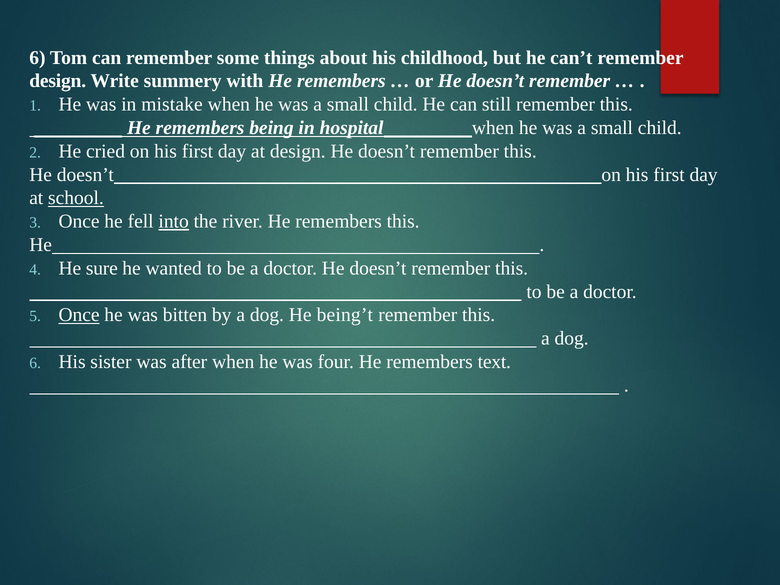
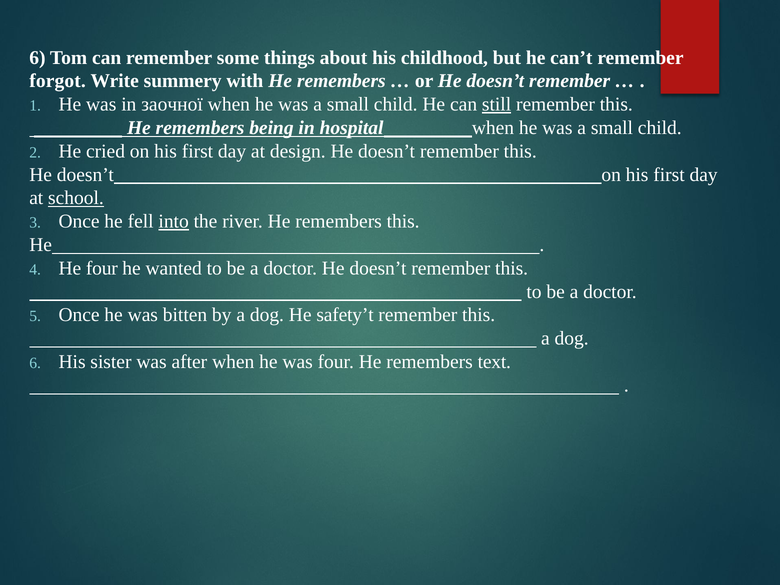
design at (58, 81): design -> forgot
mistake: mistake -> заочної
still underline: none -> present
He sure: sure -> four
Once at (79, 315) underline: present -> none
being’t: being’t -> safety’t
